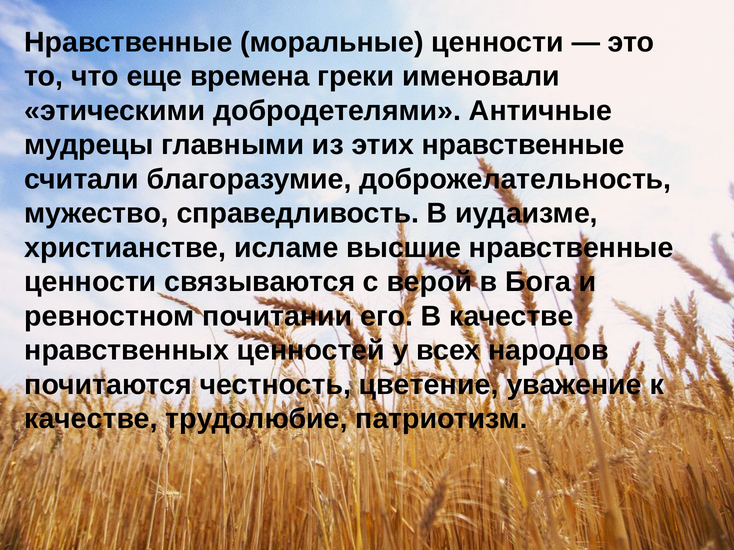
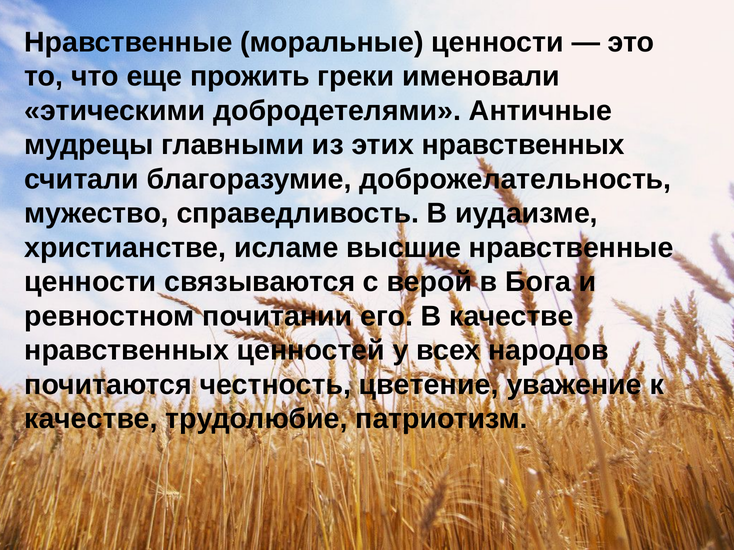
времена: времена -> прожить
этих нравственные: нравственные -> нравственных
